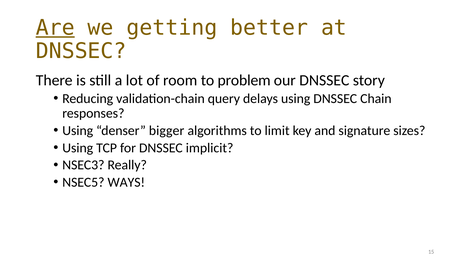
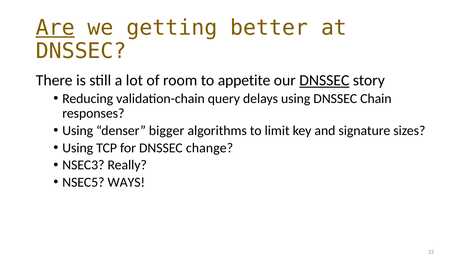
problem: problem -> appetite
DNSSEC at (324, 81) underline: none -> present
implicit: implicit -> change
